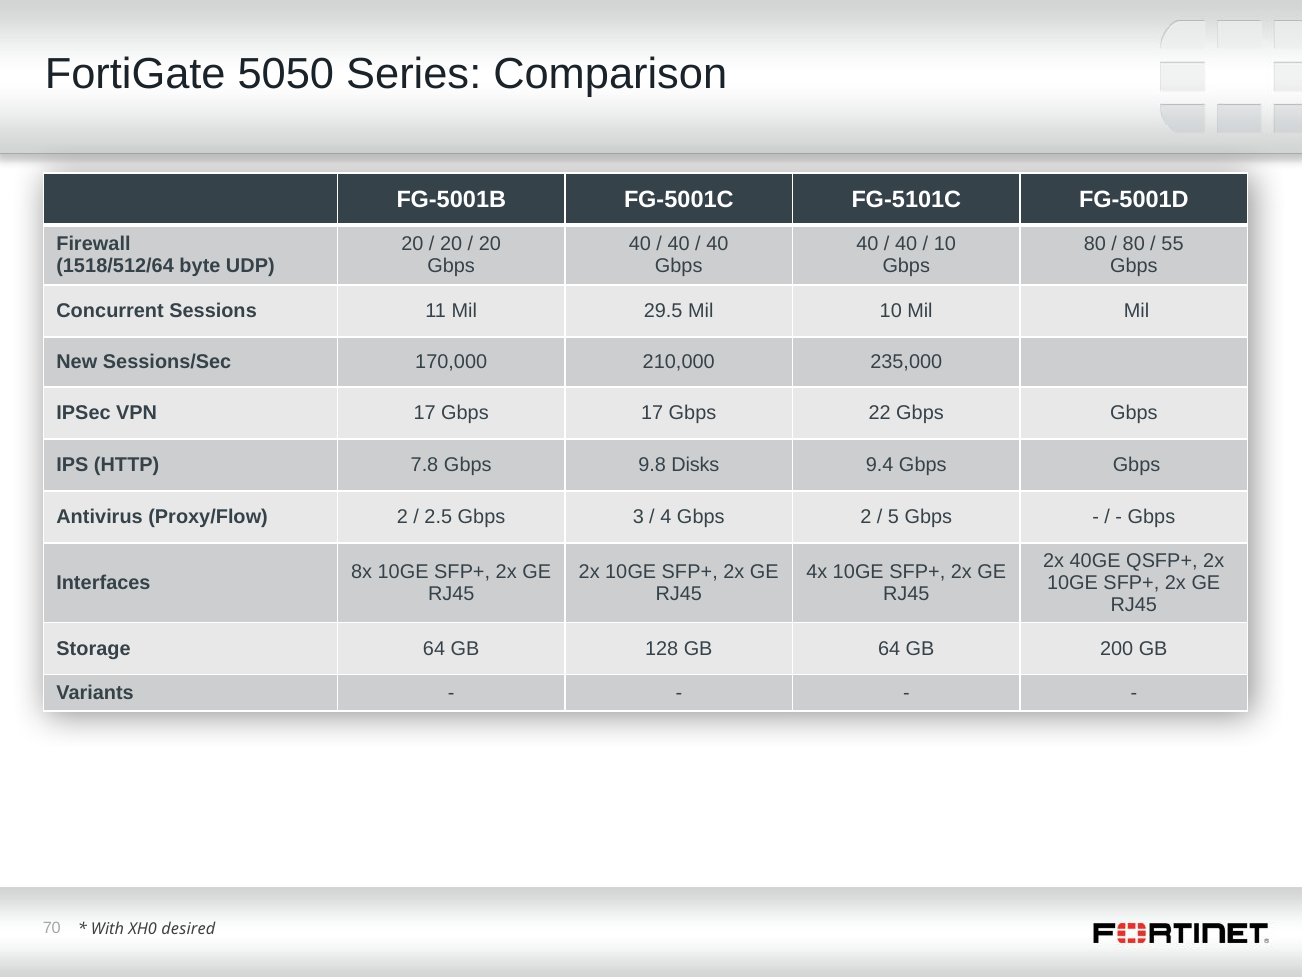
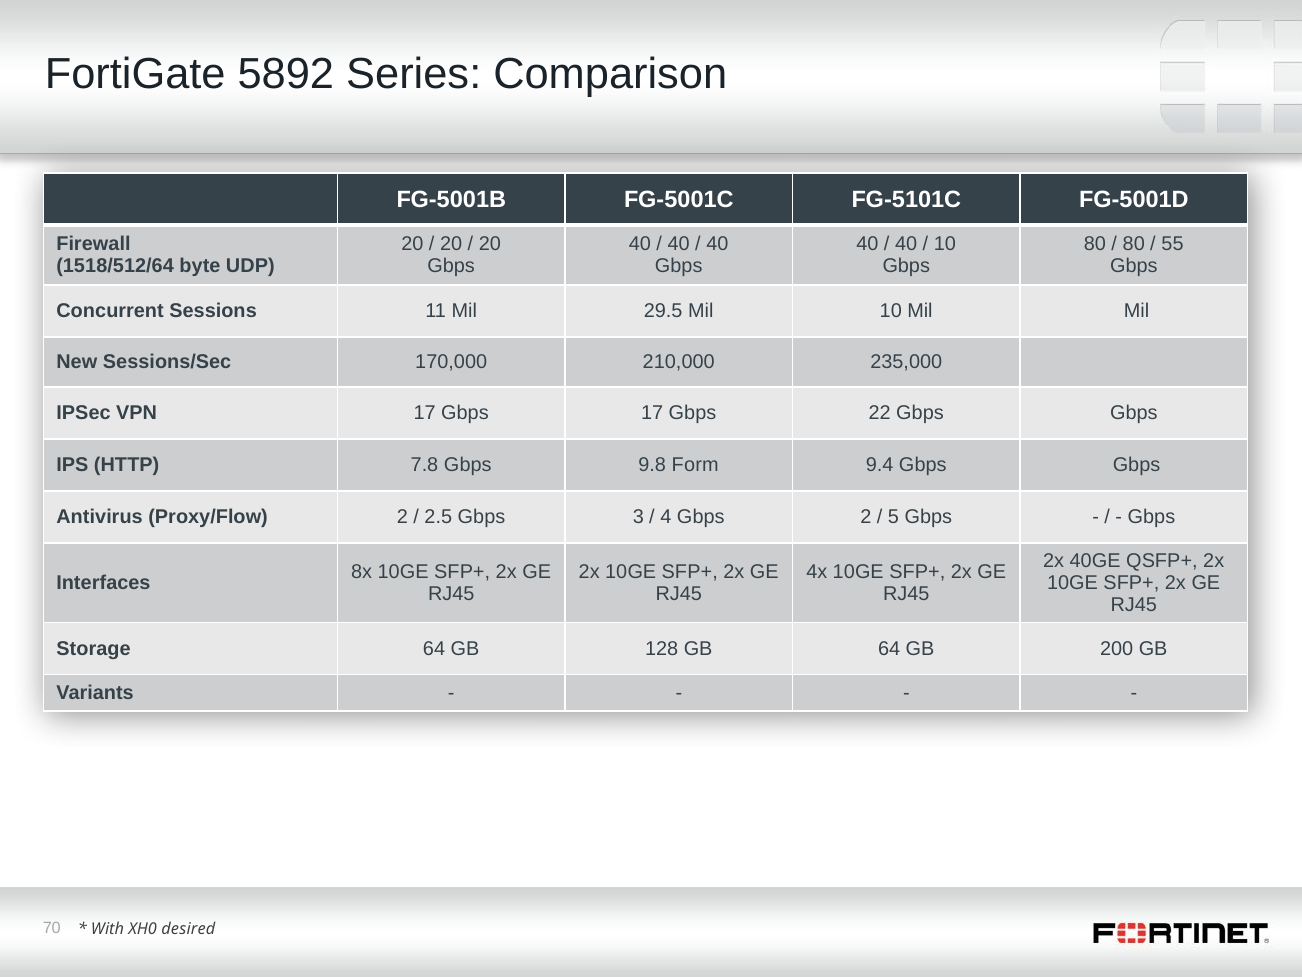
5050: 5050 -> 5892
Disks: Disks -> Form
